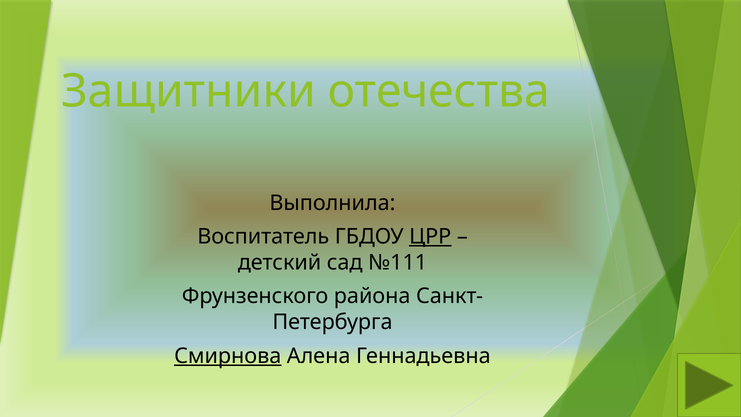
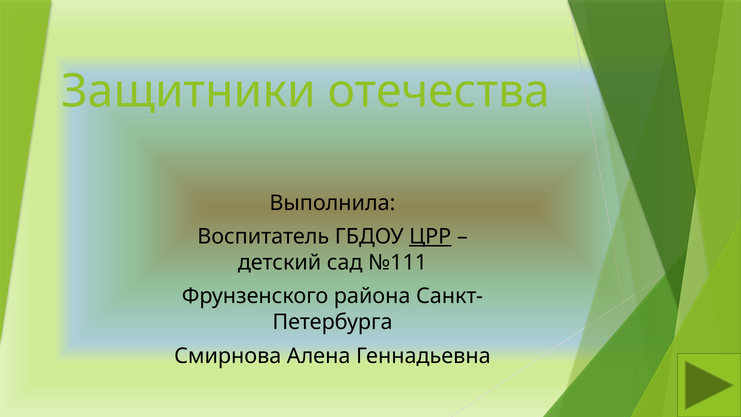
Смирнова underline: present -> none
